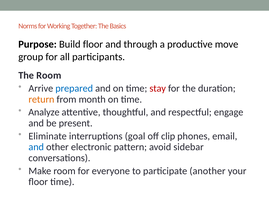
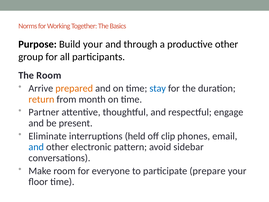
Build floor: floor -> your
productive move: move -> other
prepared colour: blue -> orange
stay colour: red -> blue
Analyze: Analyze -> Partner
goal: goal -> held
another: another -> prepare
